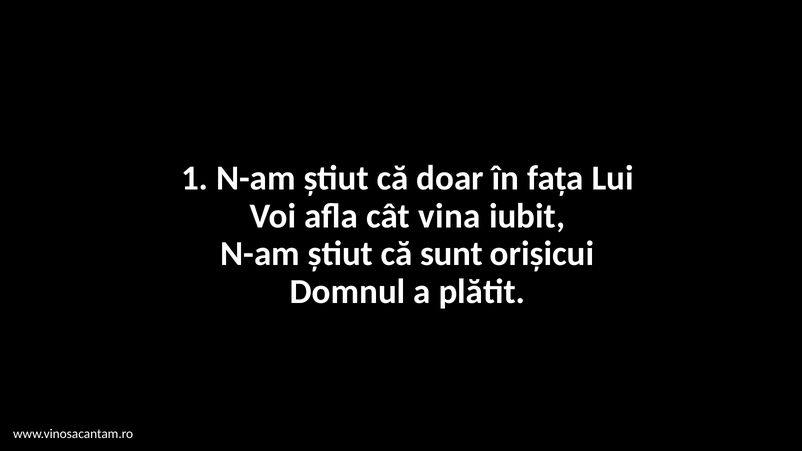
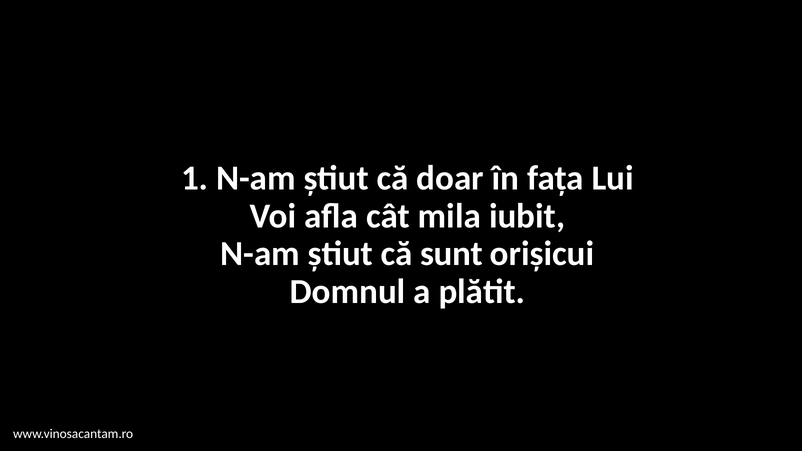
vina: vina -> mila
